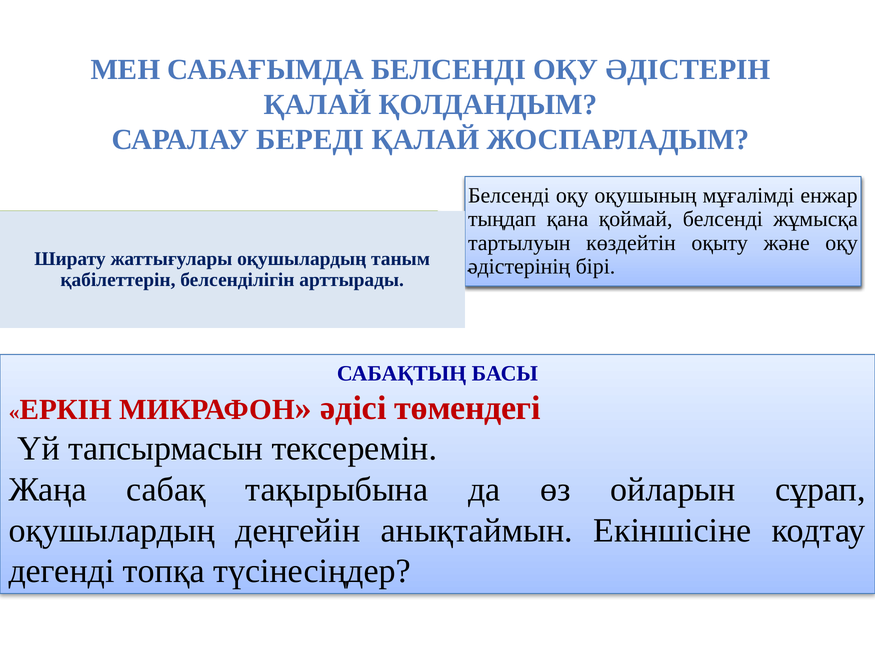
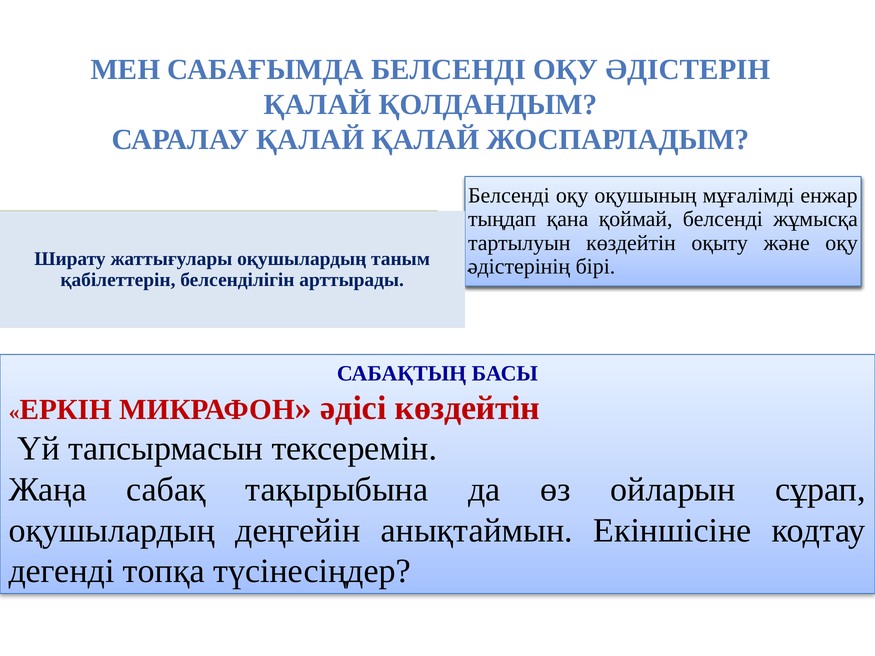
САРАЛАУ БЕРЕДІ: БЕРЕДІ -> ҚАЛАЙ
әдісі төмендегі: төмендегі -> көздейтін
